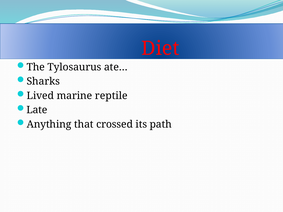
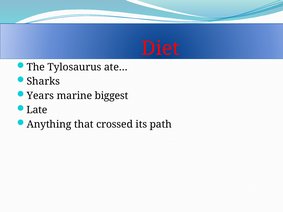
Lived: Lived -> Years
reptile: reptile -> biggest
